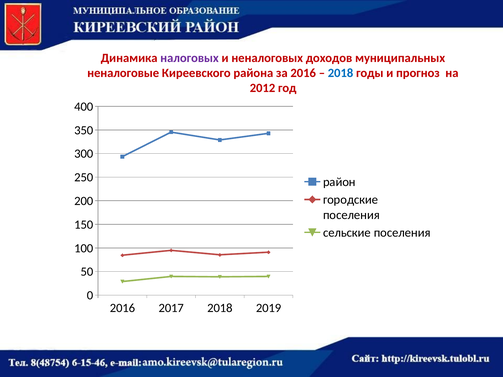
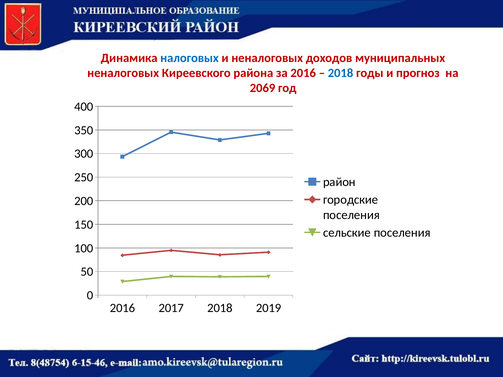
налоговых colour: purple -> blue
неналоговые at (123, 73): неналоговые -> неналоговых
2012: 2012 -> 2069
